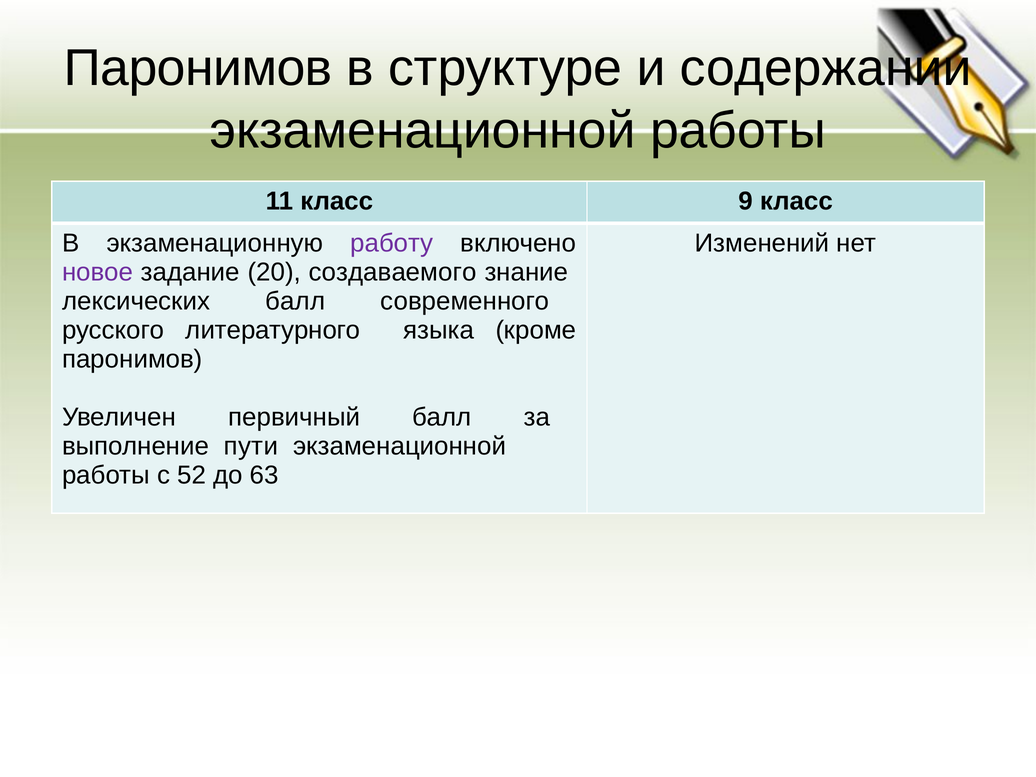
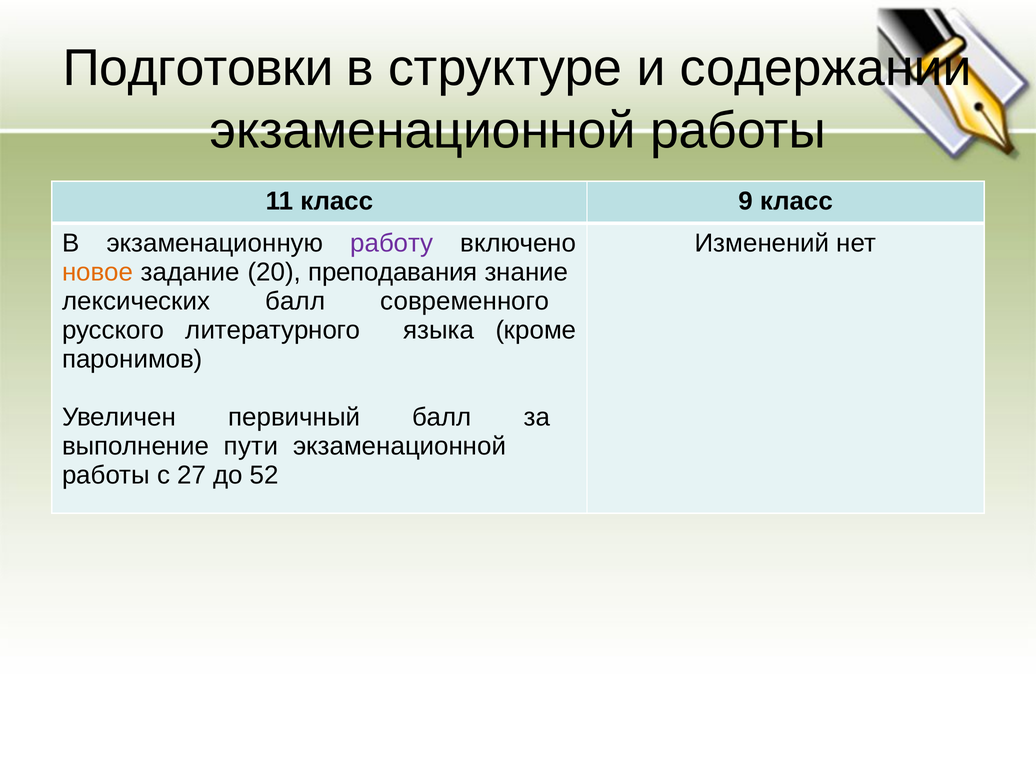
Паронимов at (198, 68): Паронимов -> Подготовки
новое colour: purple -> orange
создаваемого: создаваемого -> преподавания
52: 52 -> 27
63: 63 -> 52
